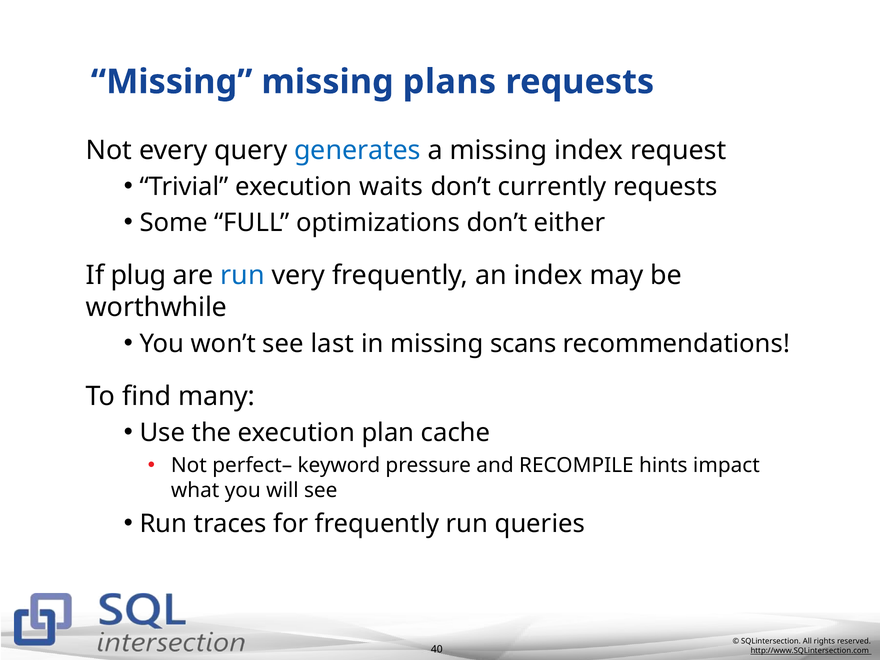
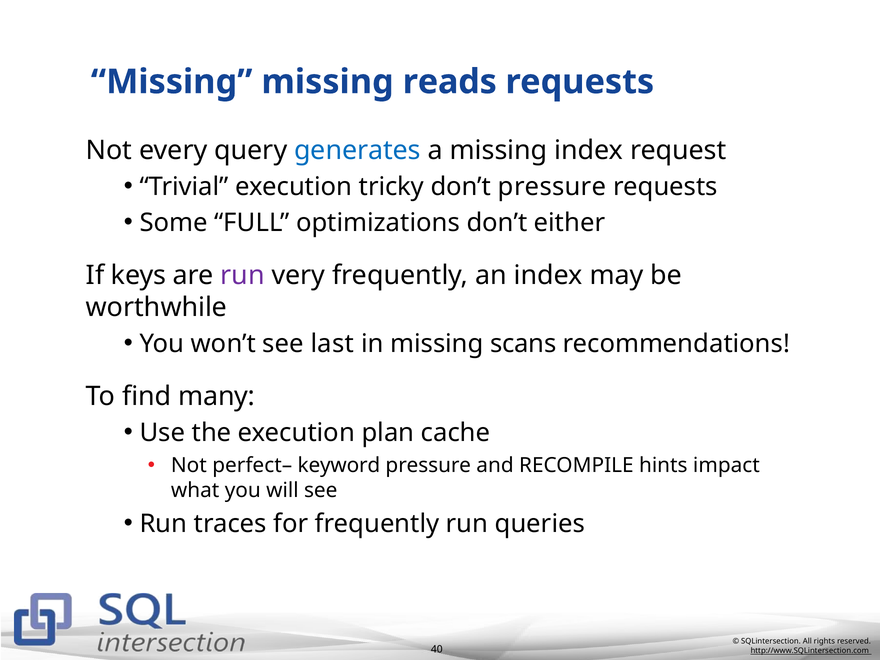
plans: plans -> reads
waits: waits -> tricky
don’t currently: currently -> pressure
plug: plug -> keys
run at (243, 275) colour: blue -> purple
